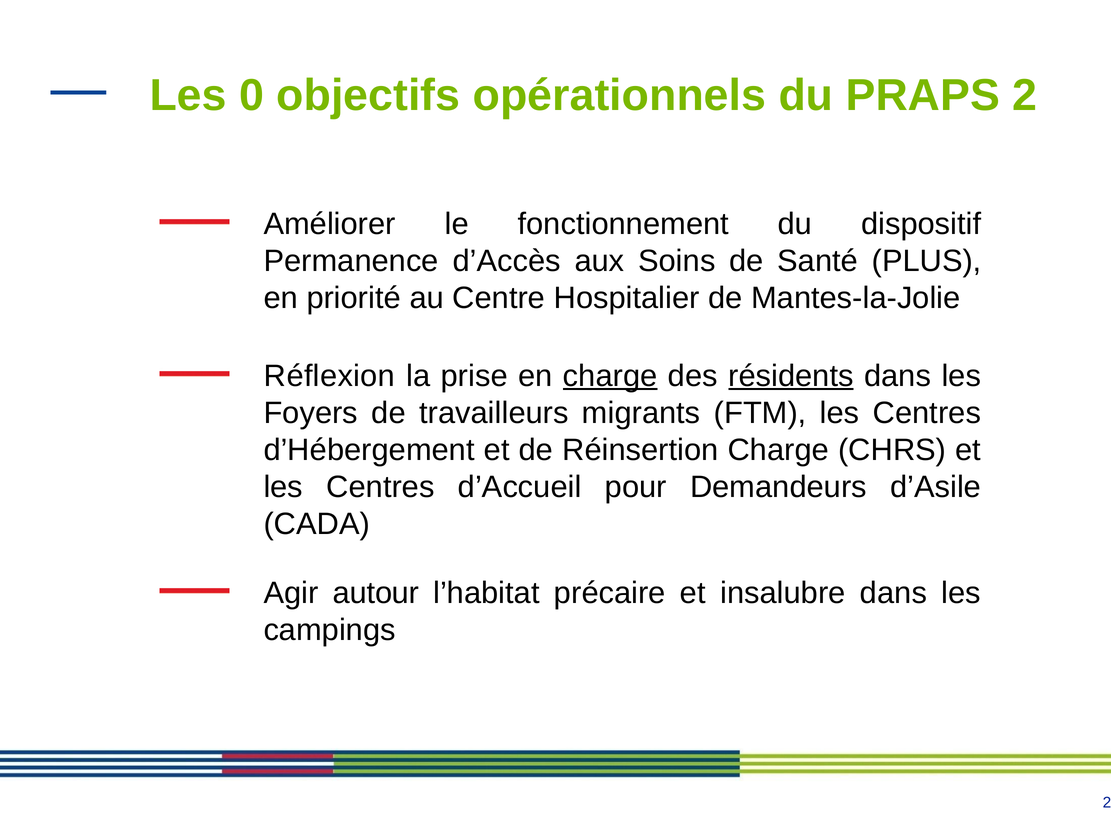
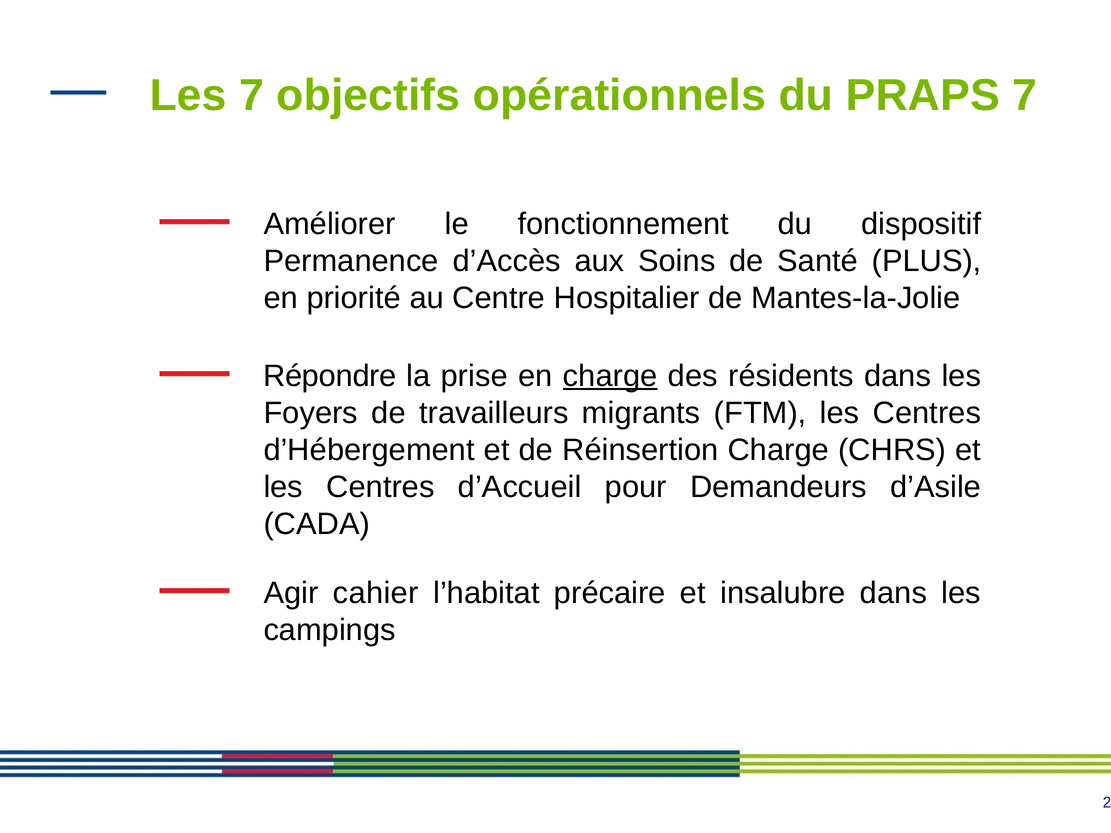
Les 0: 0 -> 7
PRAPS 2: 2 -> 7
Réflexion: Réflexion -> Répondre
résidents underline: present -> none
autour: autour -> cahier
